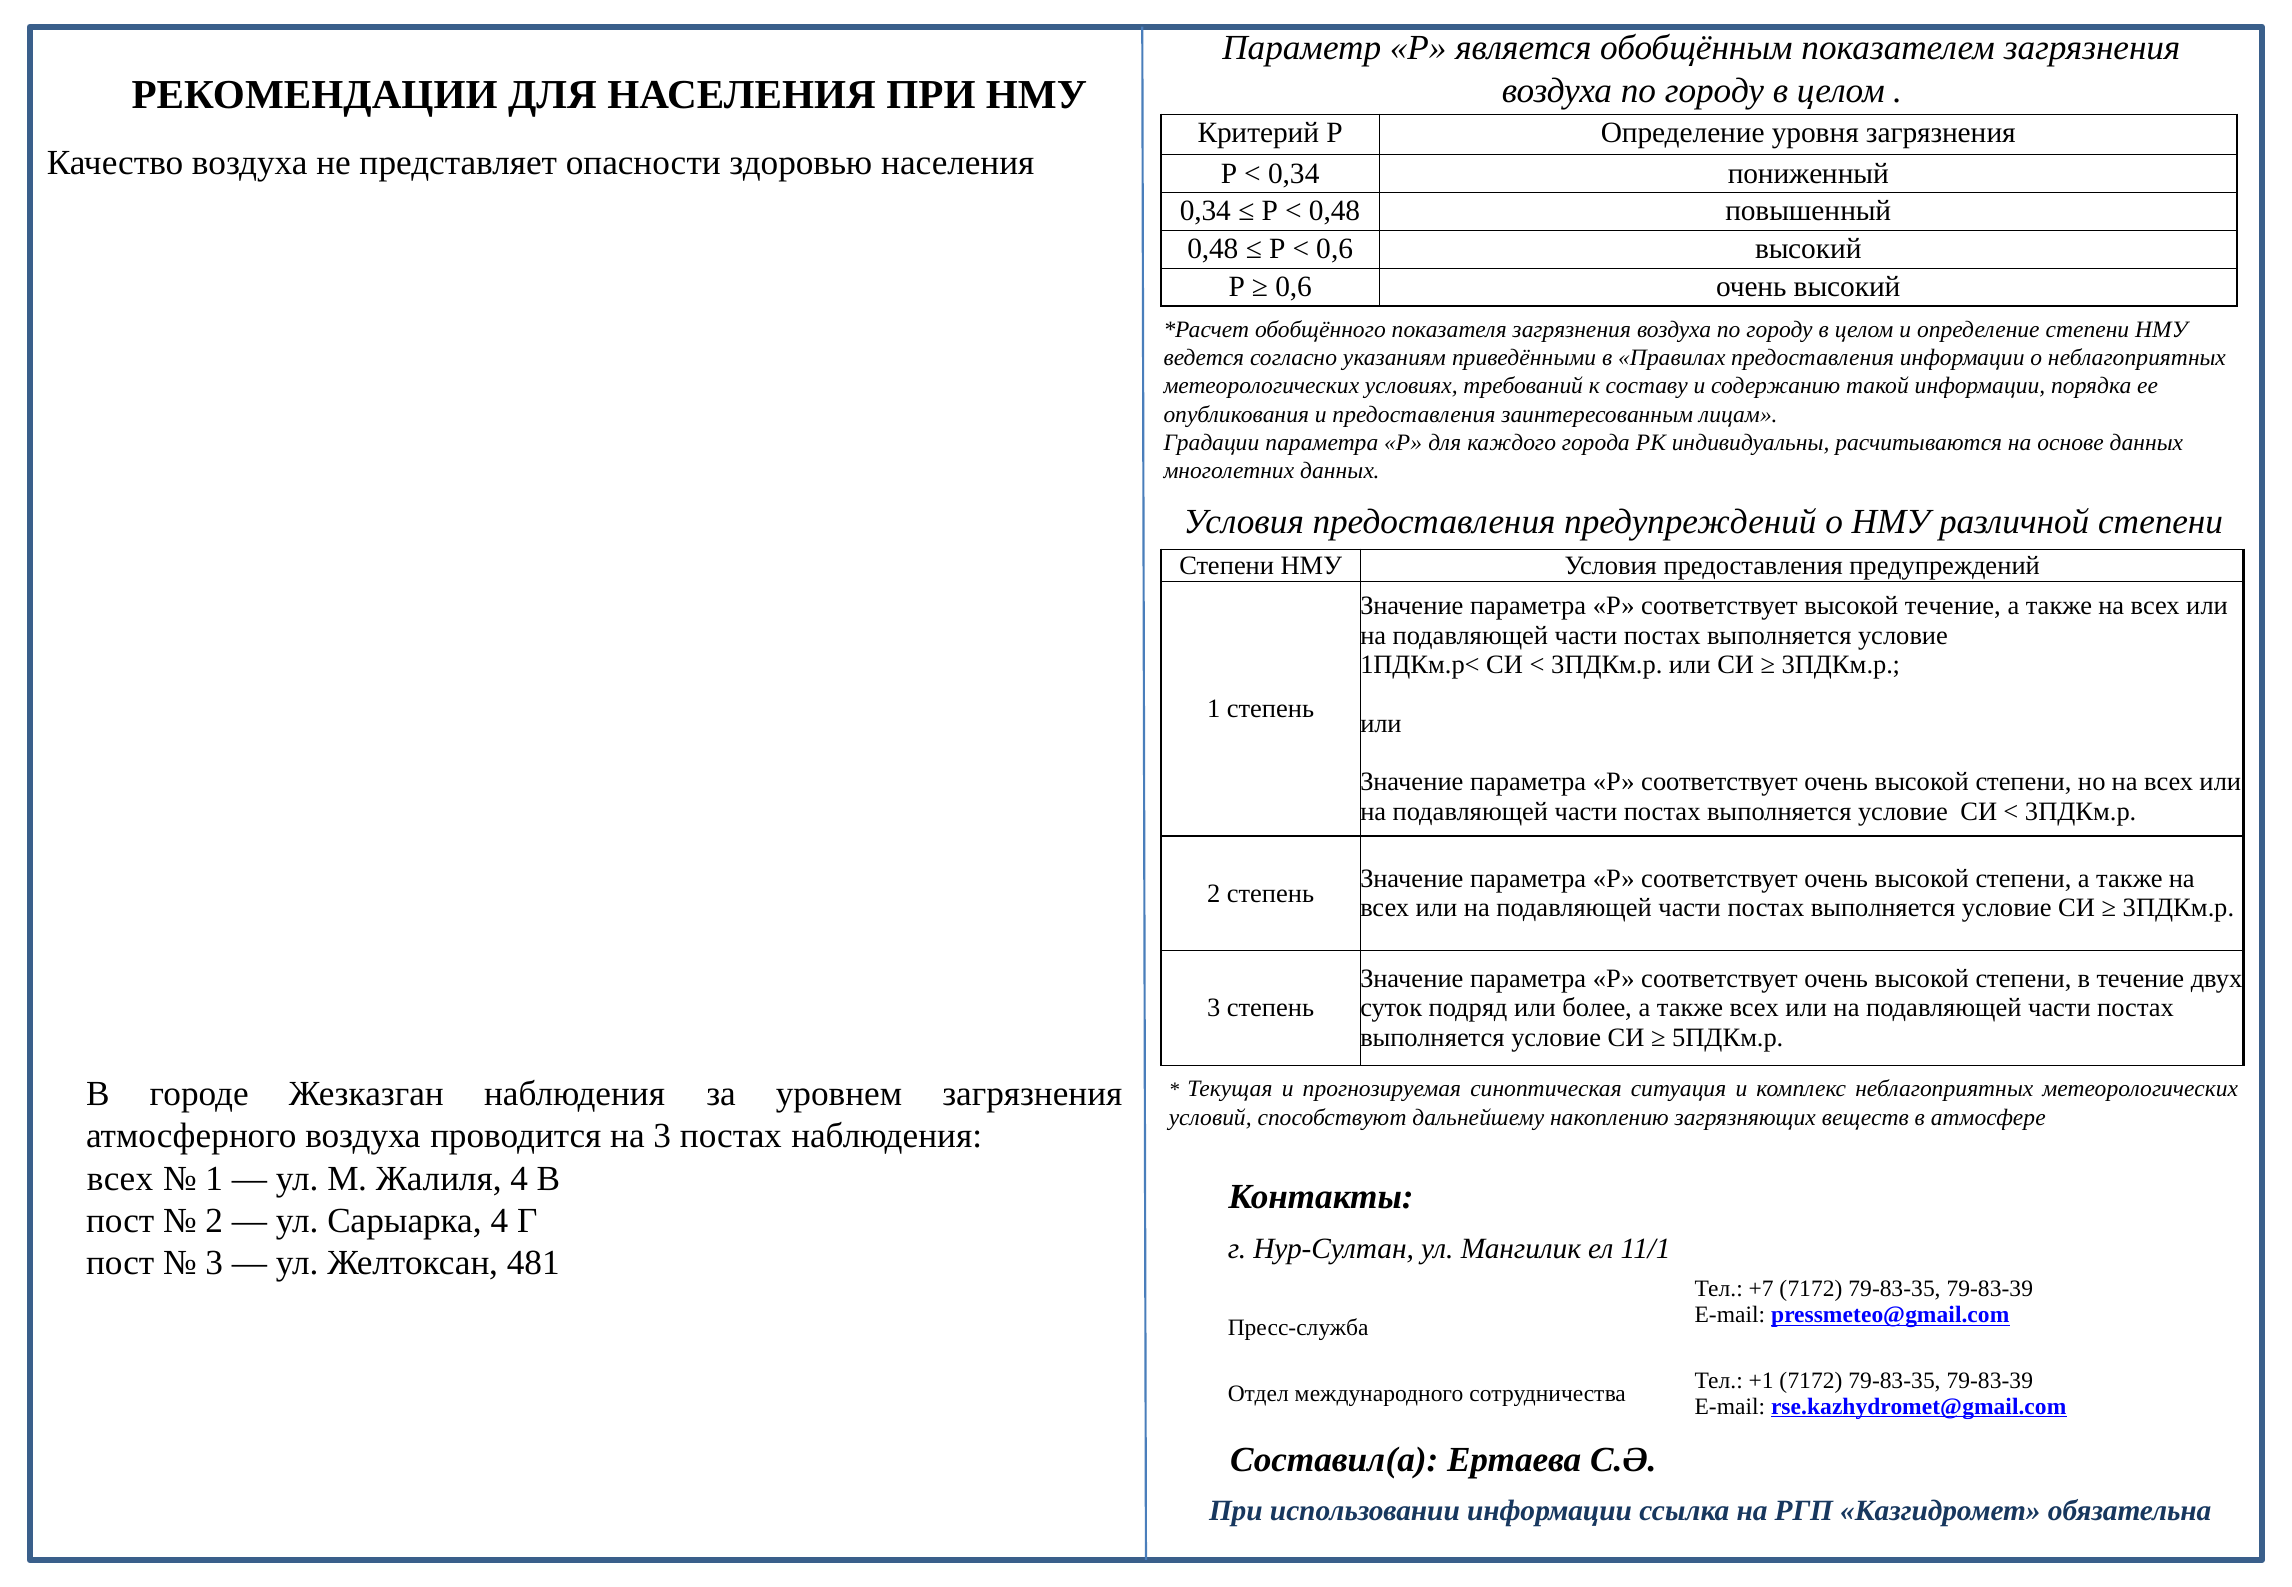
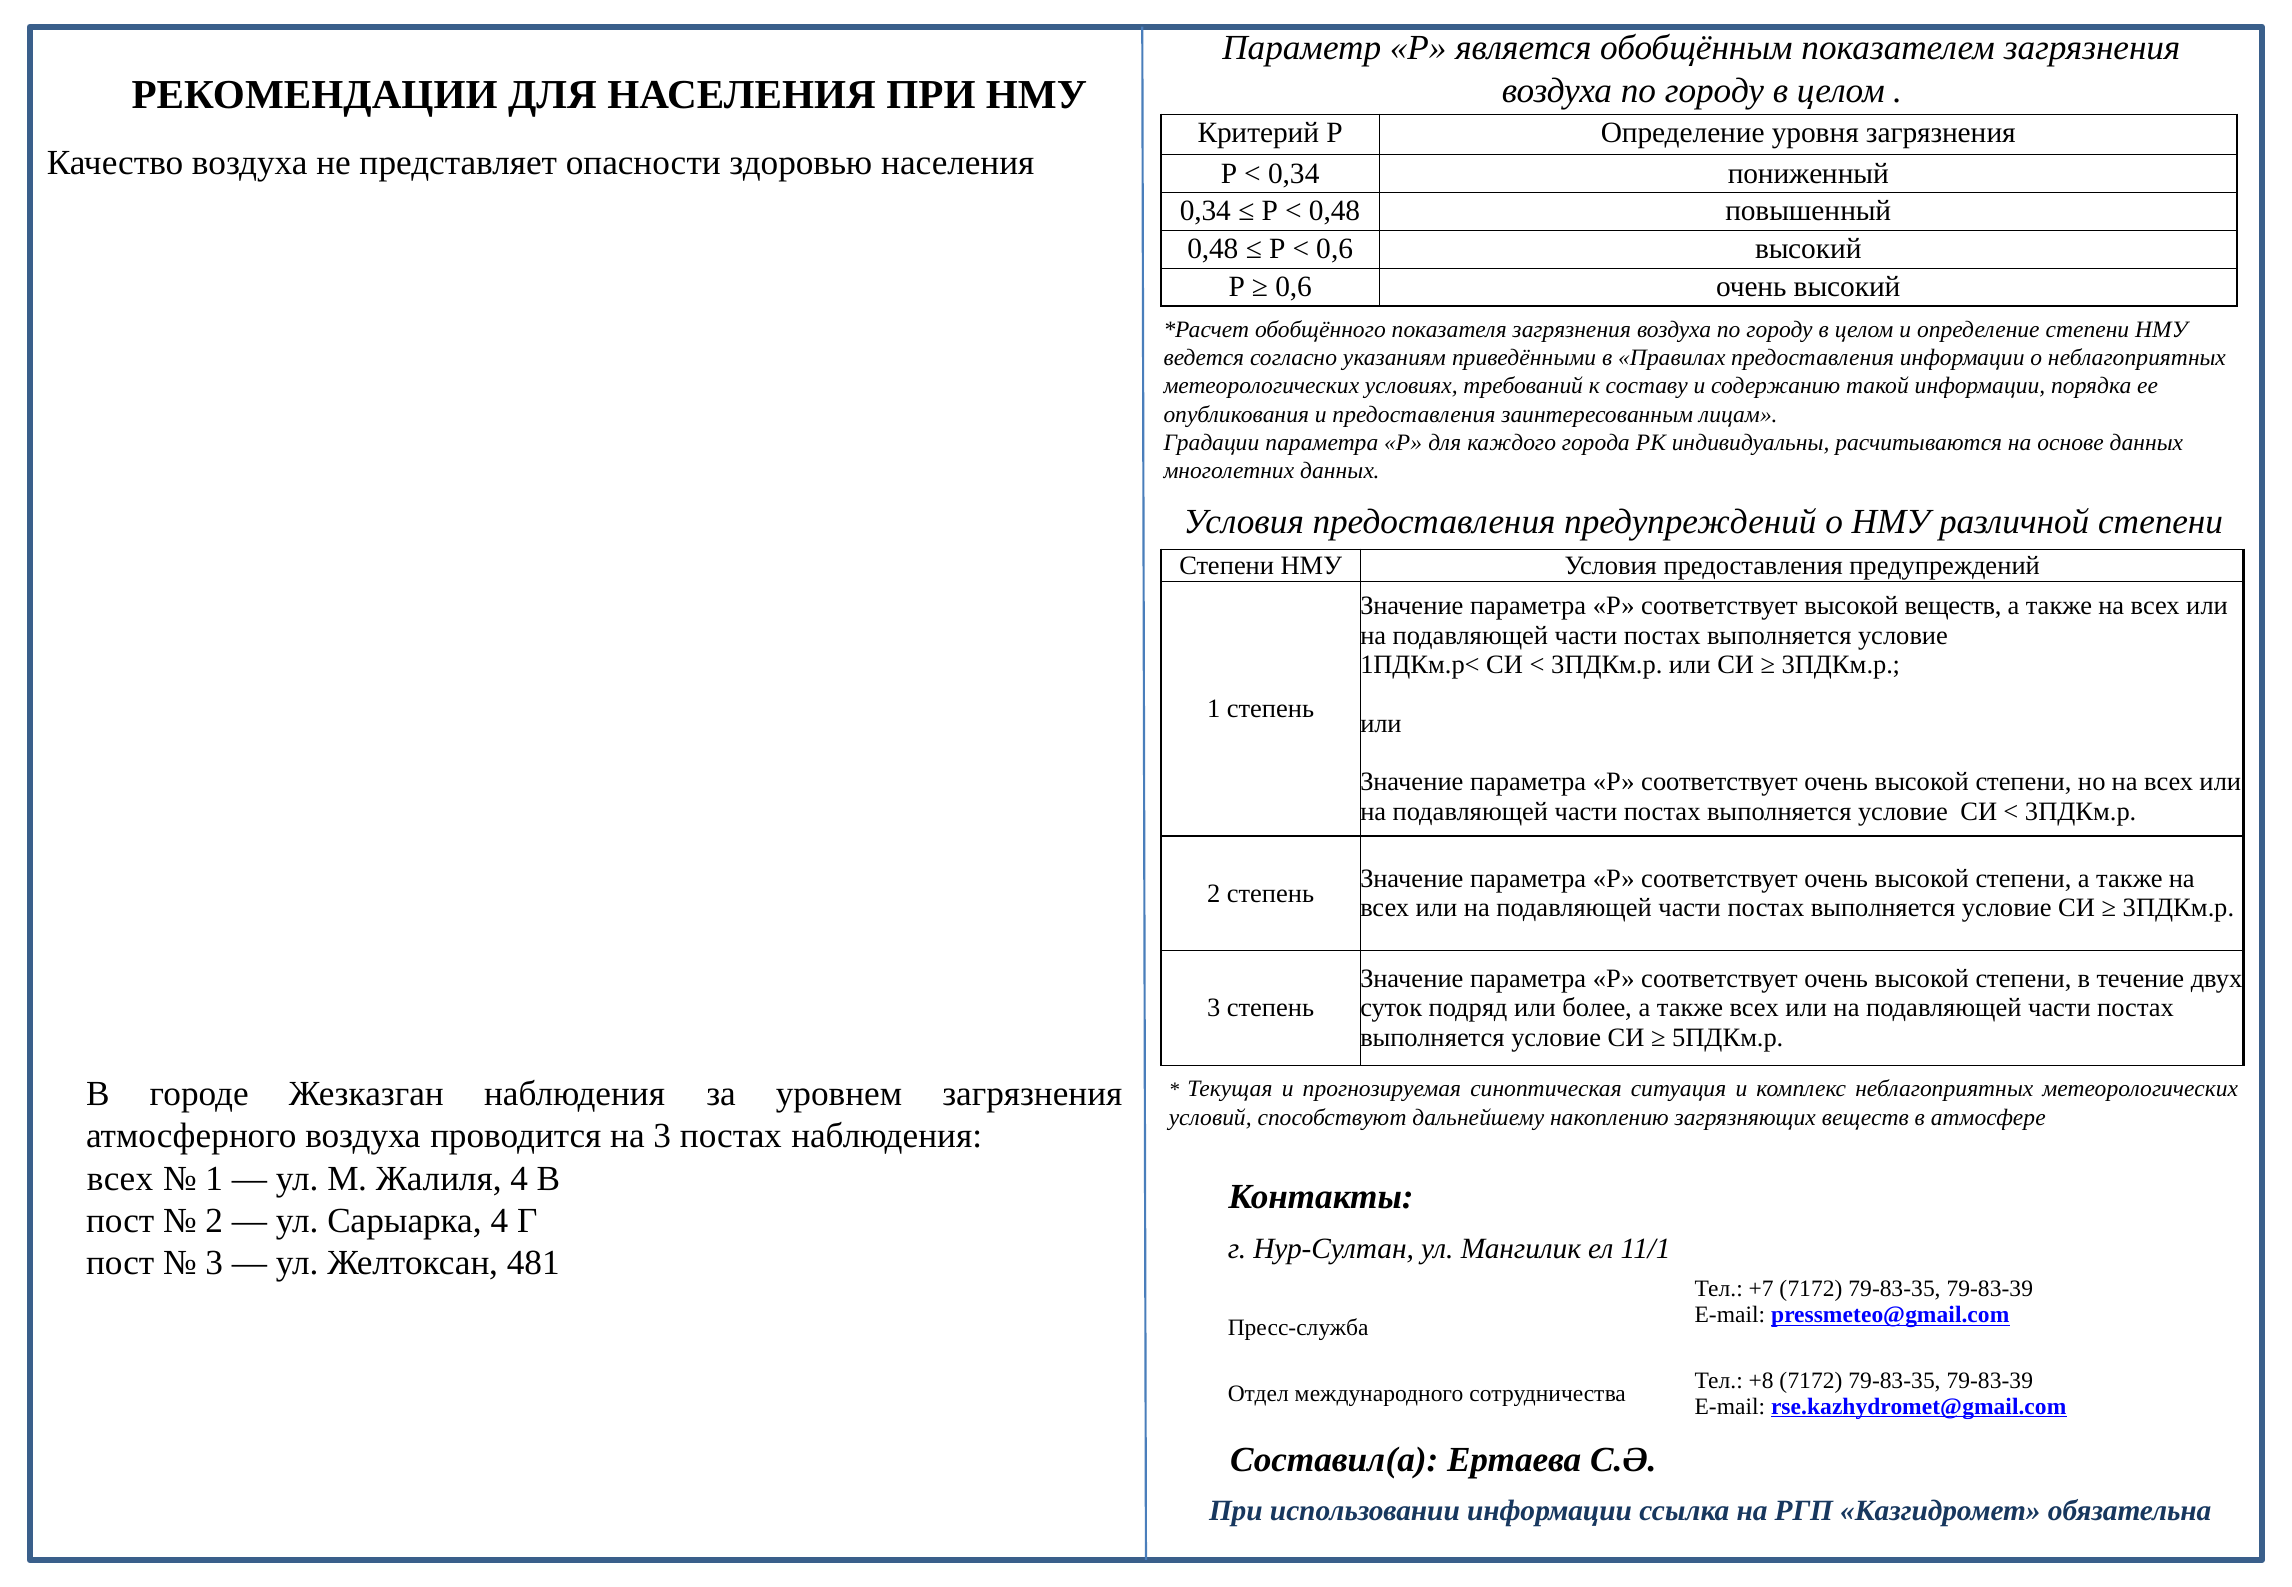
высокой течение: течение -> веществ
+1: +1 -> +8
